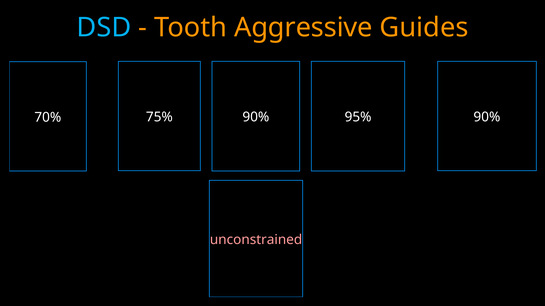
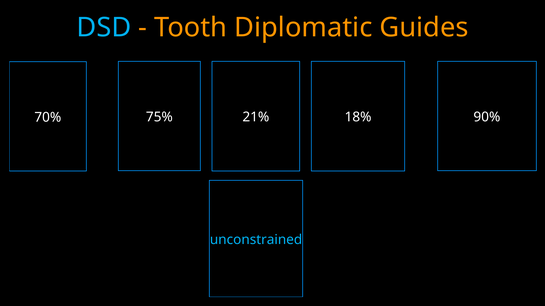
Aggressive: Aggressive -> Diplomatic
95%: 95% -> 18%
90% at (256, 117): 90% -> 21%
unconstrained colour: pink -> light blue
